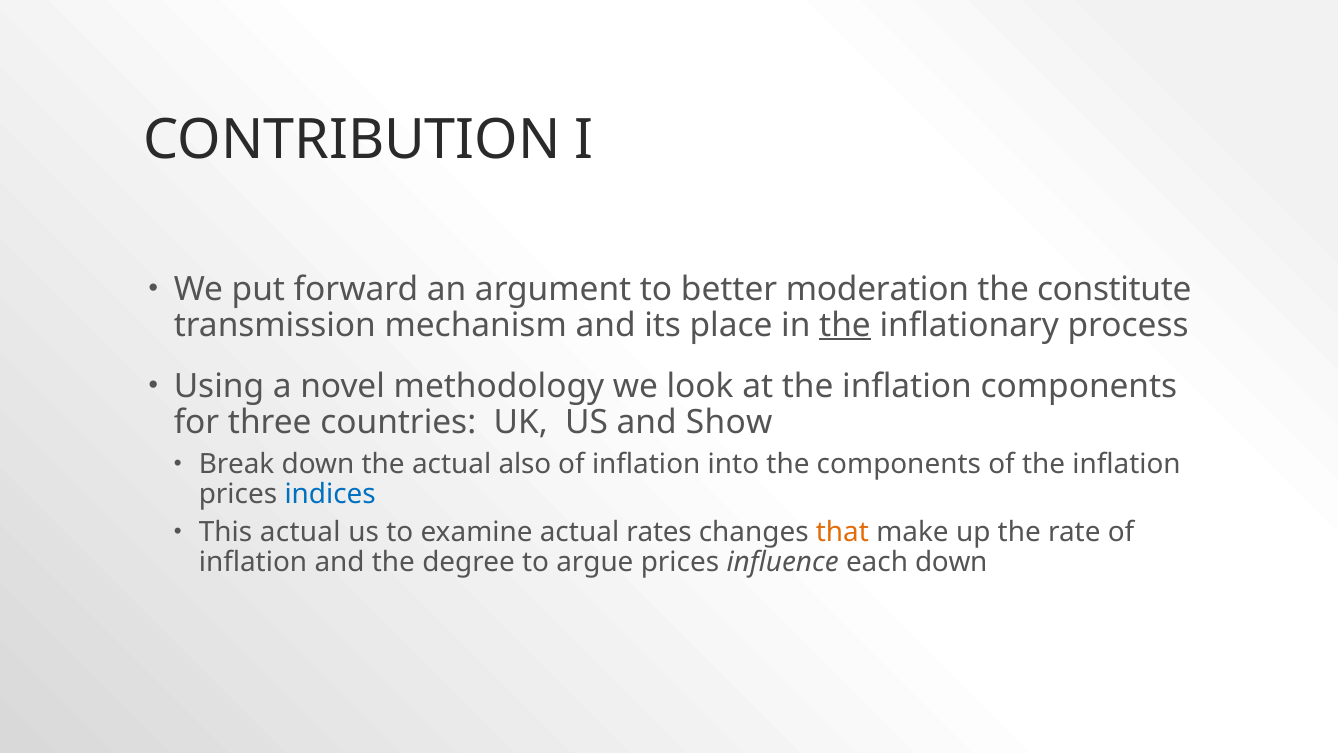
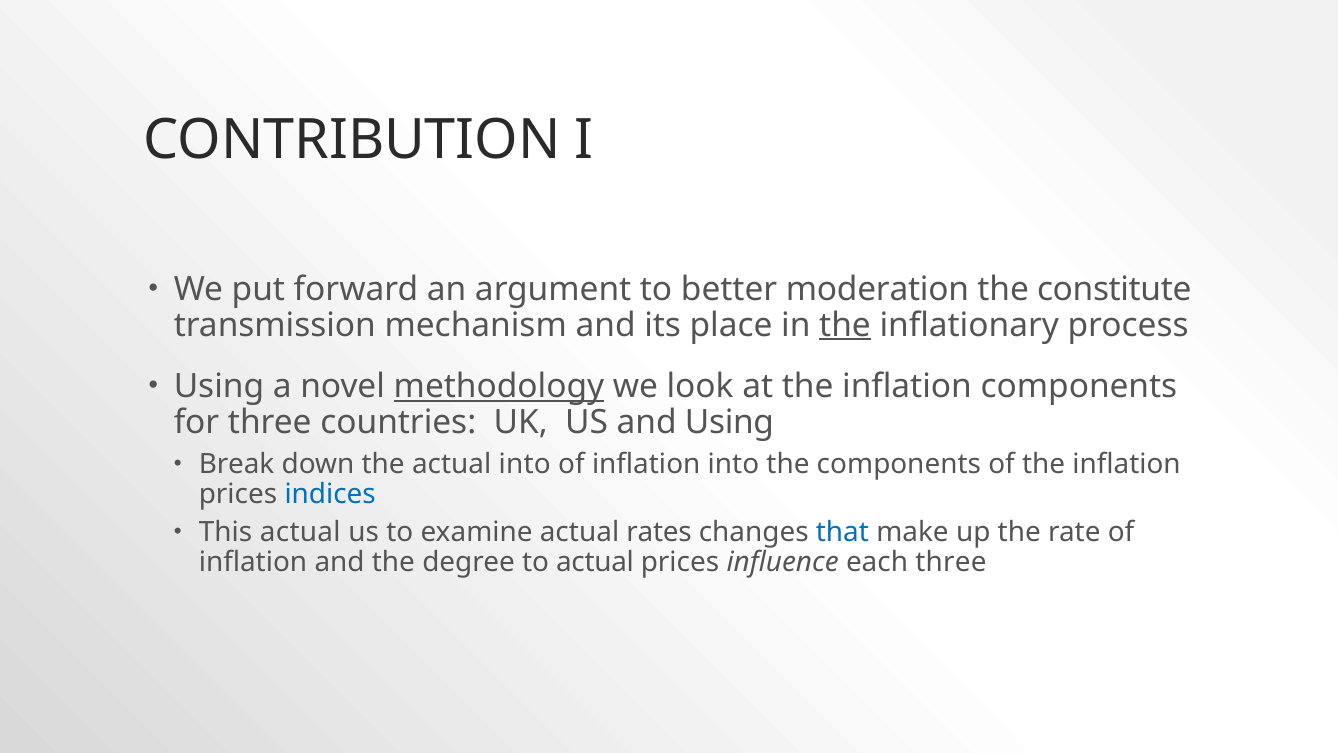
methodology underline: none -> present
and Show: Show -> Using
actual also: also -> into
that colour: orange -> blue
to argue: argue -> actual
each down: down -> three
